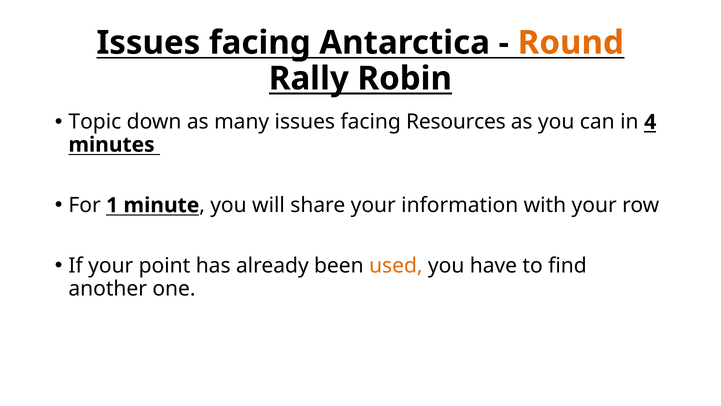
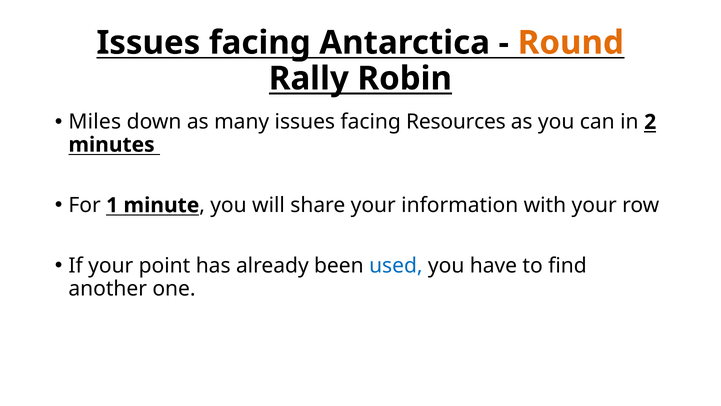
Topic: Topic -> Miles
4: 4 -> 2
used colour: orange -> blue
